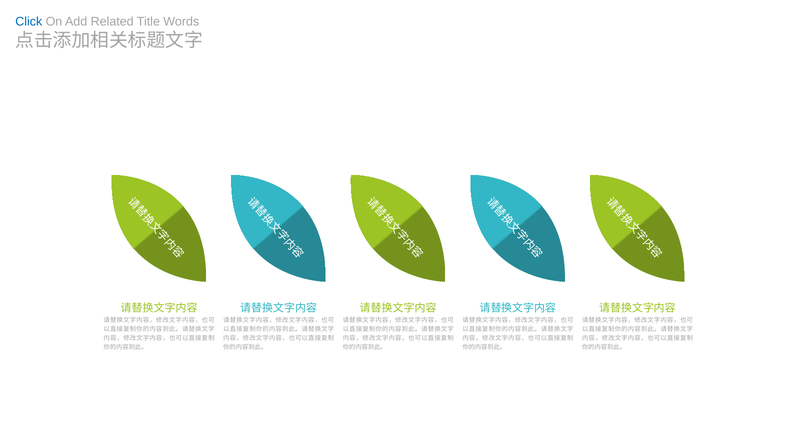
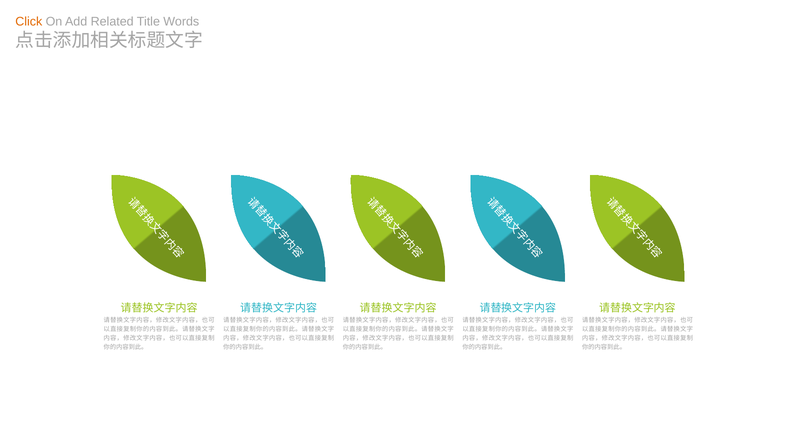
Click colour: blue -> orange
